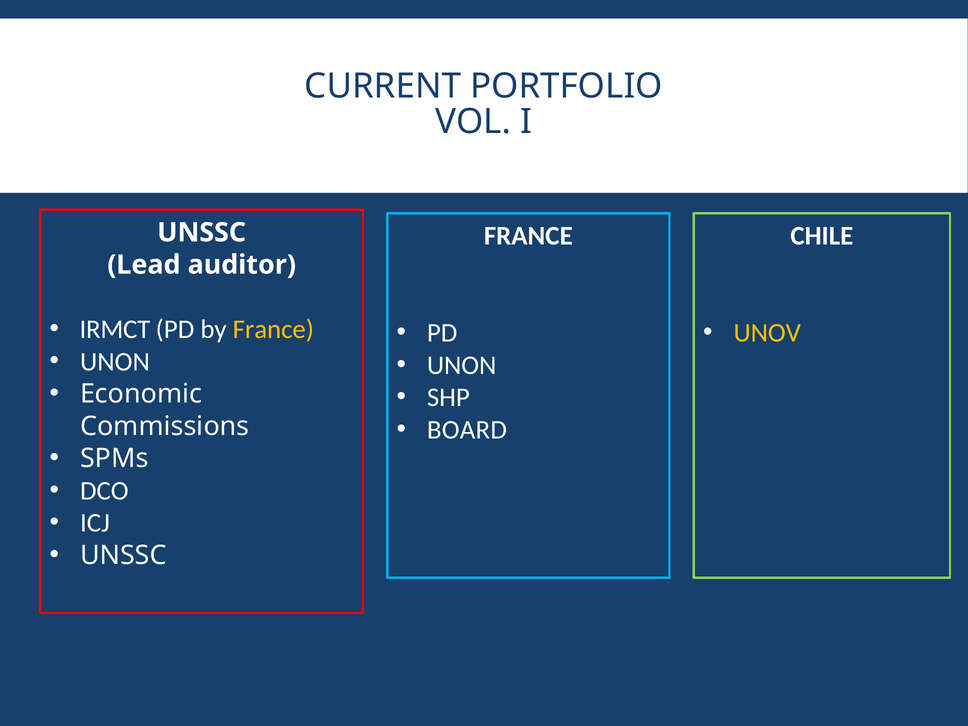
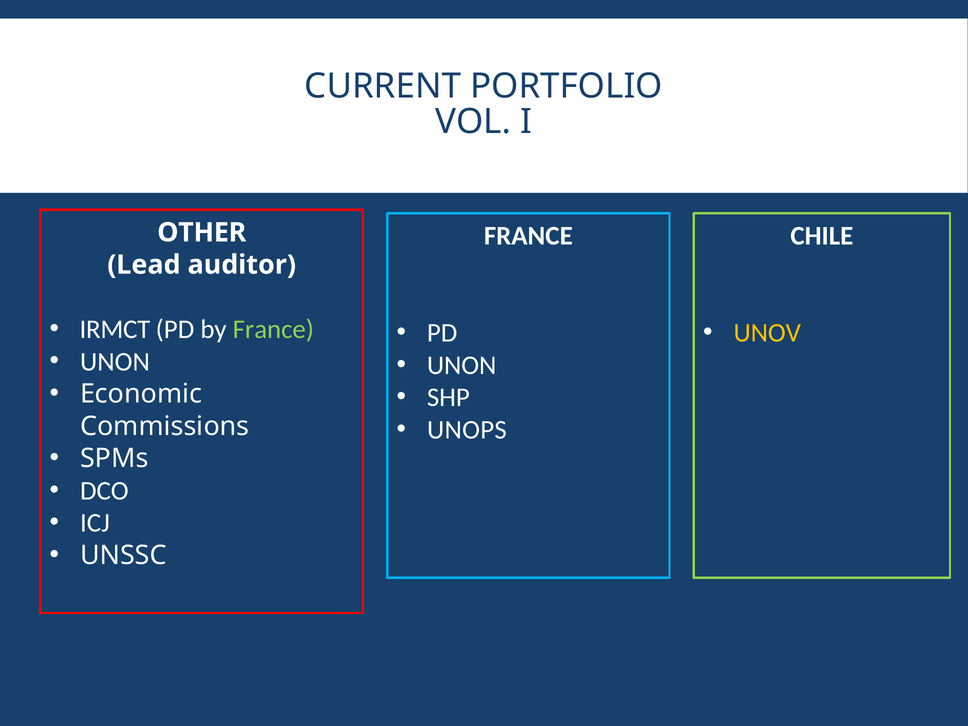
UNSSC at (202, 233): UNSSC -> OTHER
France at (273, 329) colour: yellow -> light green
BOARD: BOARD -> UNOPS
